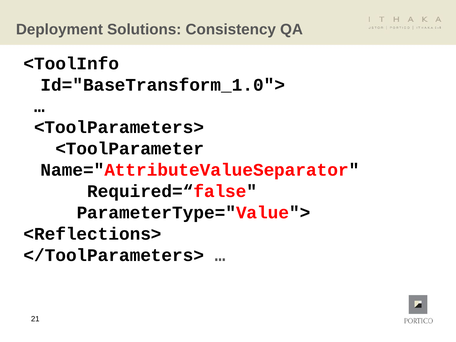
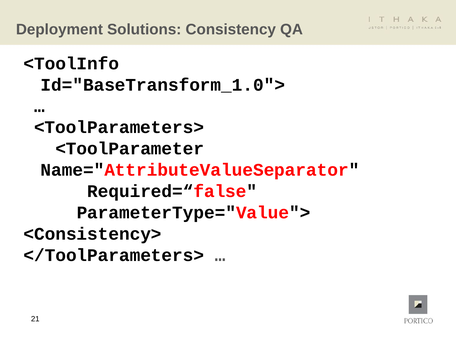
<Reflections>: <Reflections> -> <Consistency>
